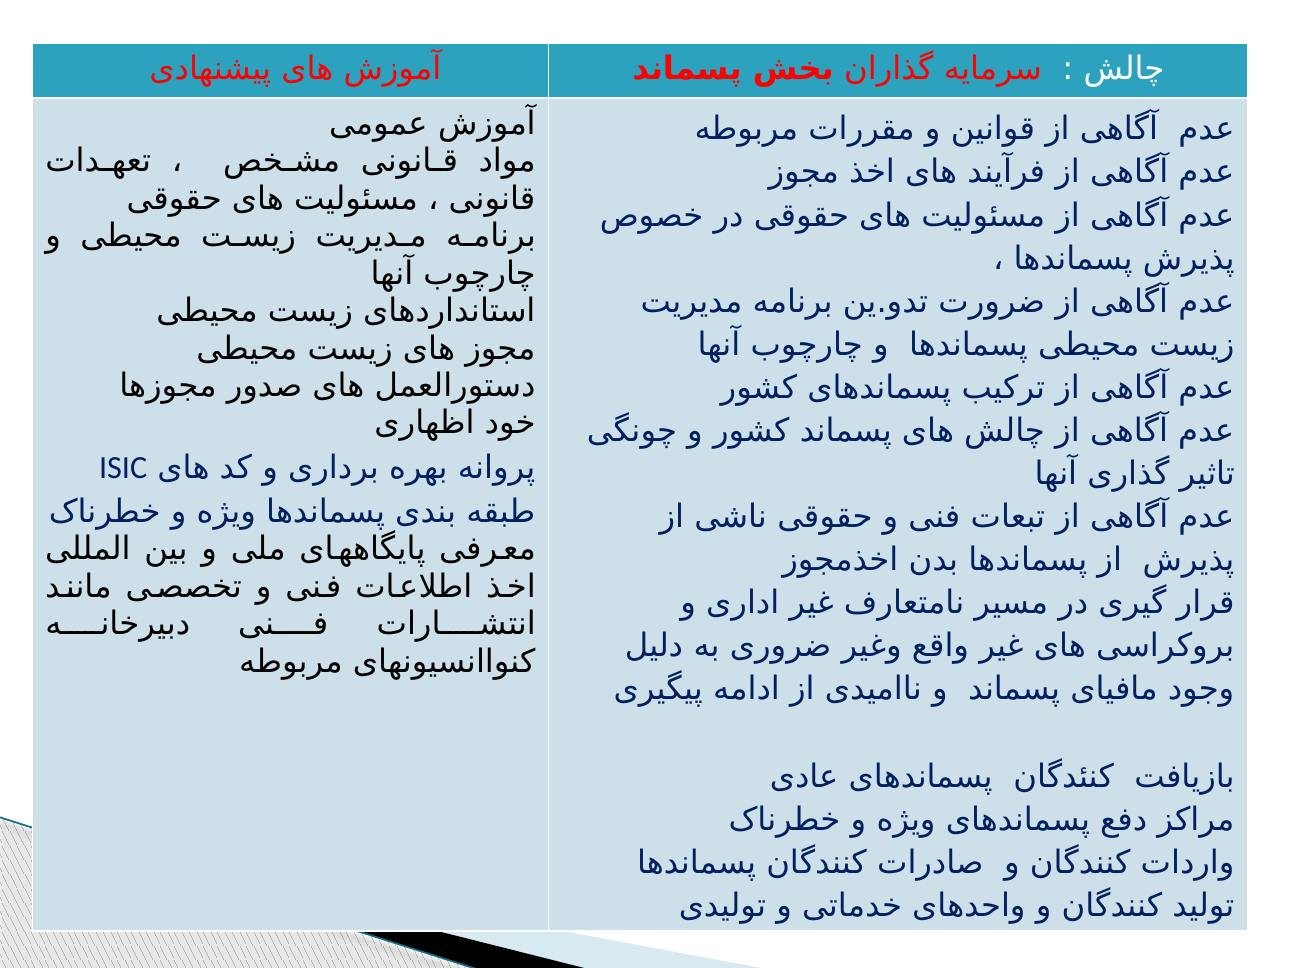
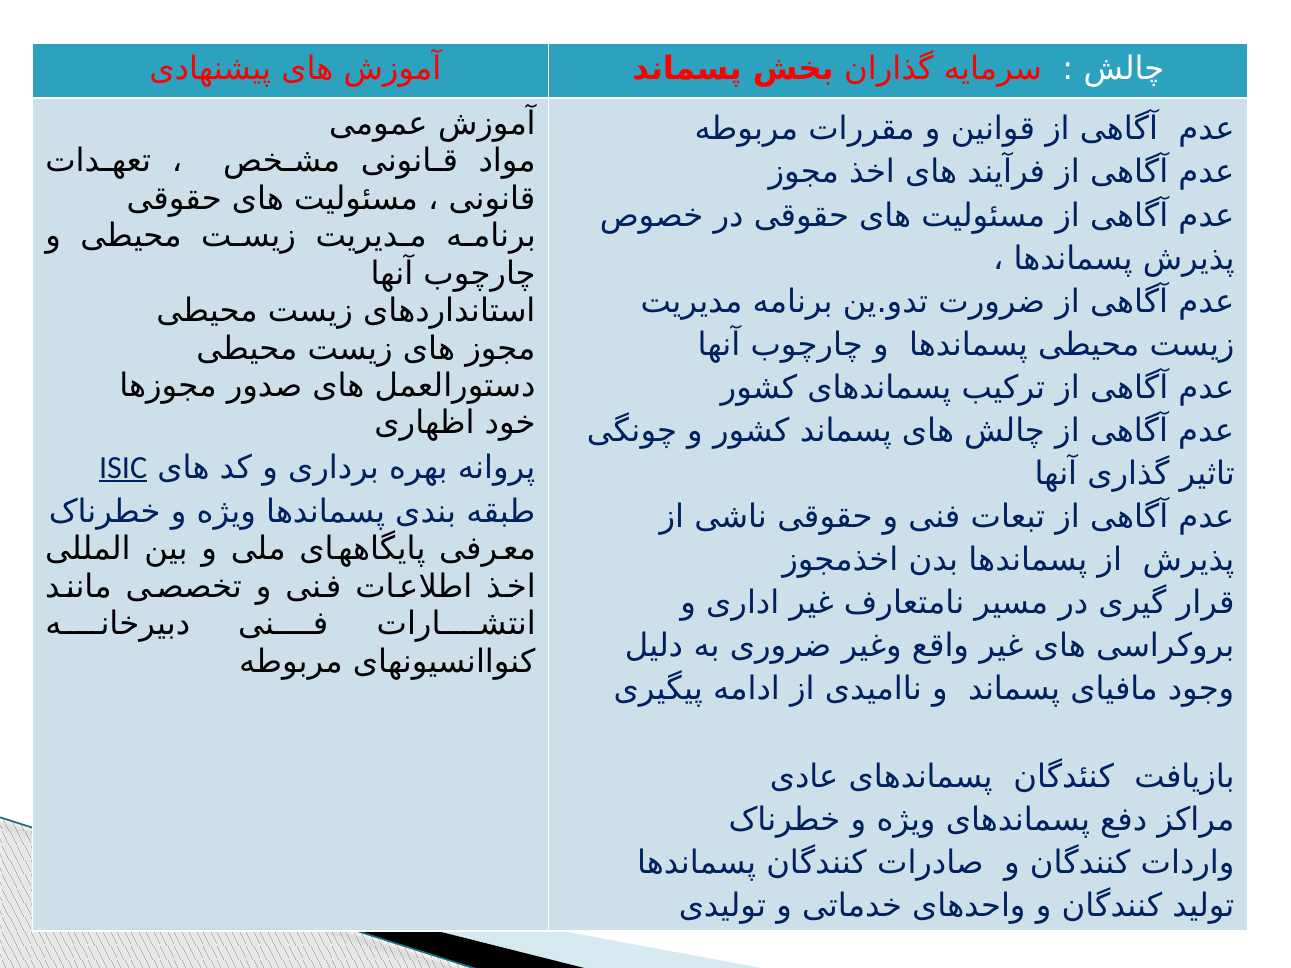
ISIC underline: none -> present
